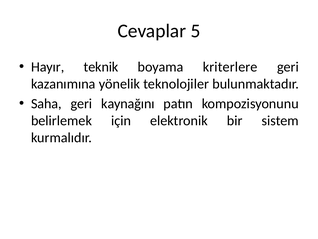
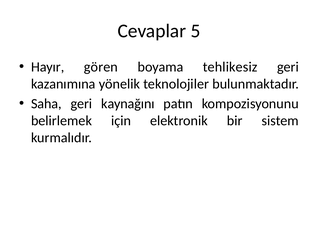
teknik: teknik -> gören
kriterlere: kriterlere -> tehlikesiz
